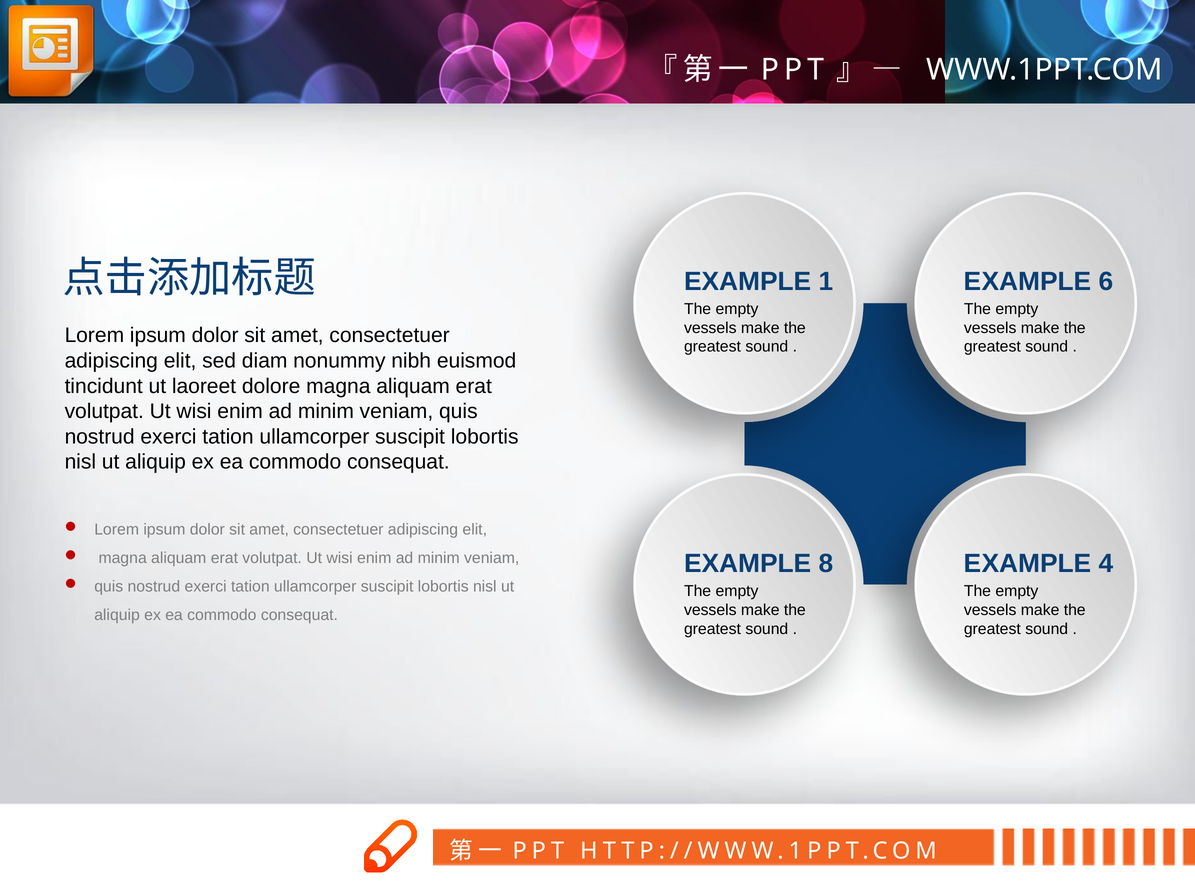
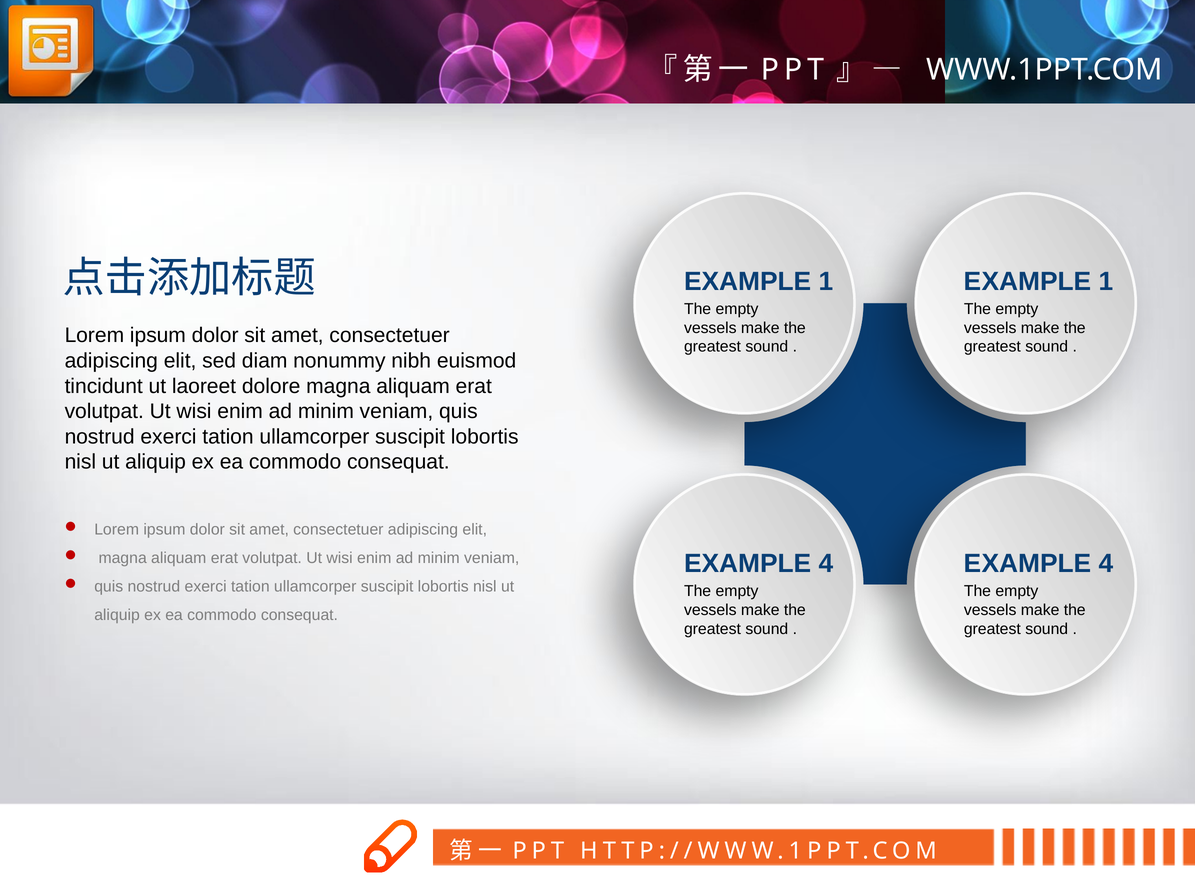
6 at (1106, 282): 6 -> 1
8 at (826, 564): 8 -> 4
